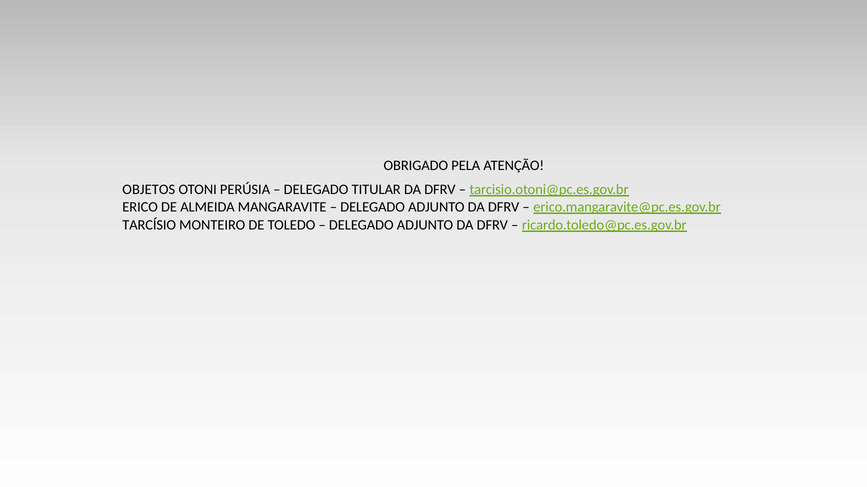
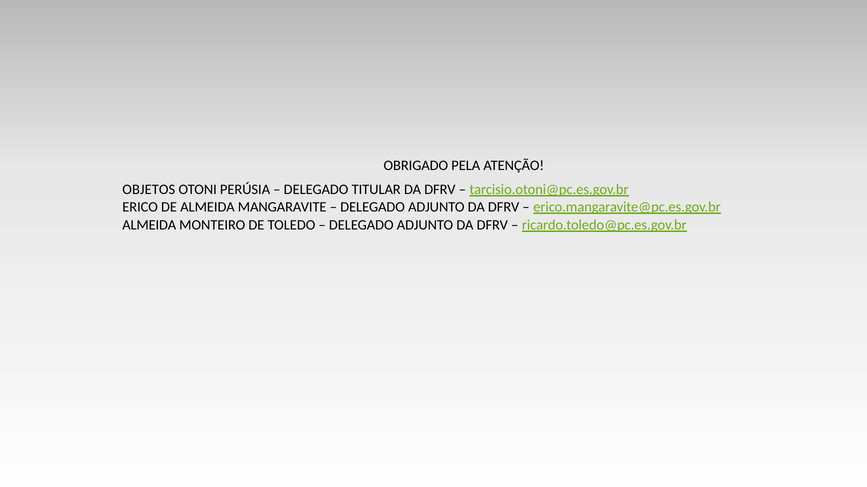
TARCÍSIO at (149, 225): TARCÍSIO -> ALMEIDA
